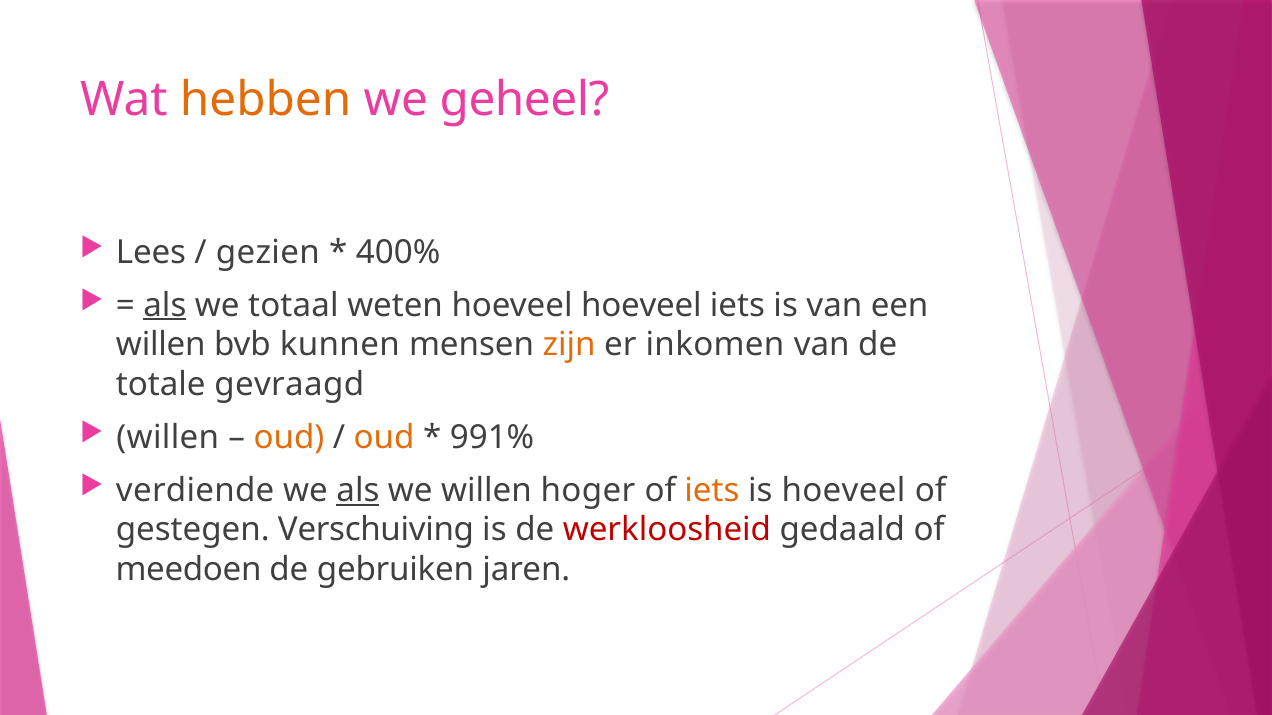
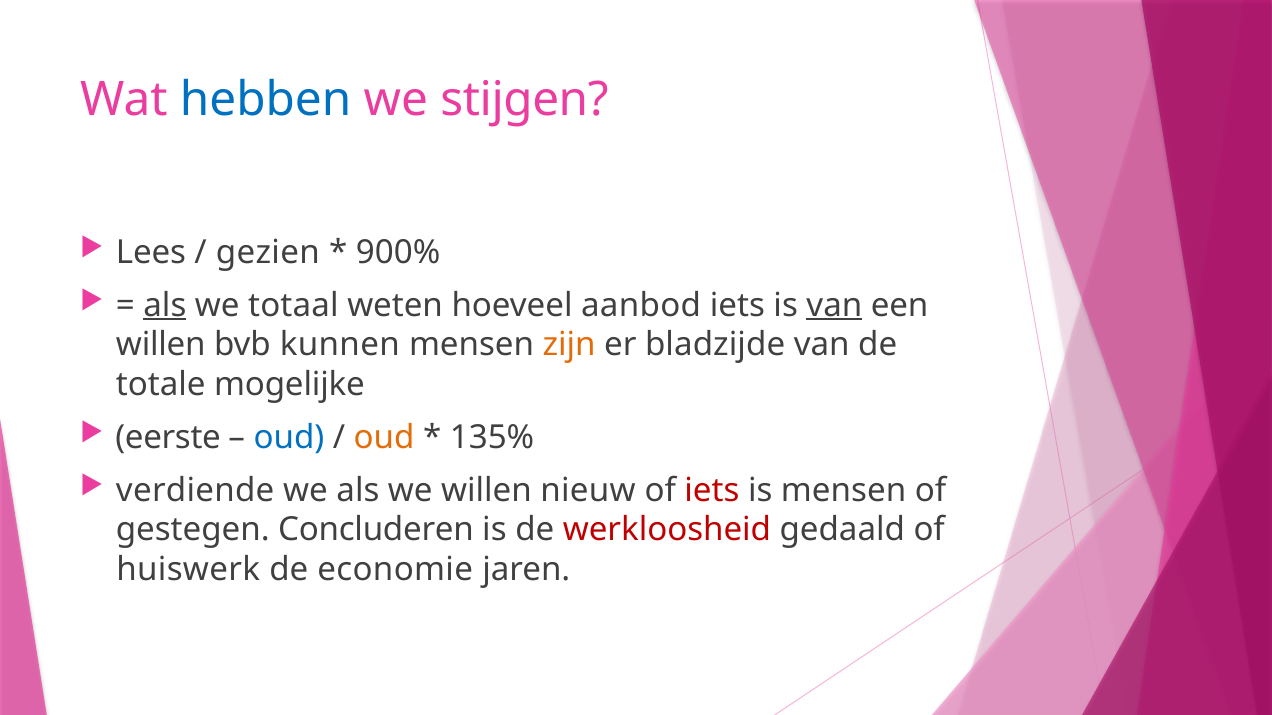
hebben colour: orange -> blue
geheel: geheel -> stijgen
400%: 400% -> 900%
hoeveel hoeveel: hoeveel -> aanbod
van at (834, 305) underline: none -> present
inkomen: inkomen -> bladzijde
gevraagd: gevraagd -> mogelijke
willen at (168, 438): willen -> eerste
oud at (289, 438) colour: orange -> blue
991%: 991% -> 135%
als at (358, 491) underline: present -> none
hoger: hoger -> nieuw
iets at (712, 491) colour: orange -> red
is hoeveel: hoeveel -> mensen
Verschuiving: Verschuiving -> Concluderen
meedoen: meedoen -> huiswerk
gebruiken: gebruiken -> economie
